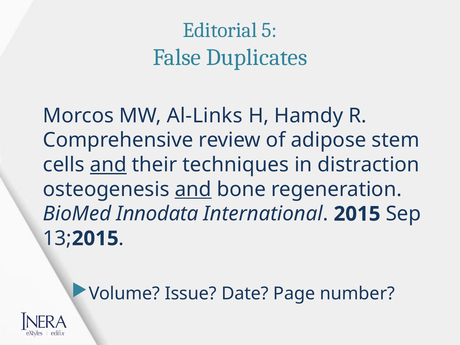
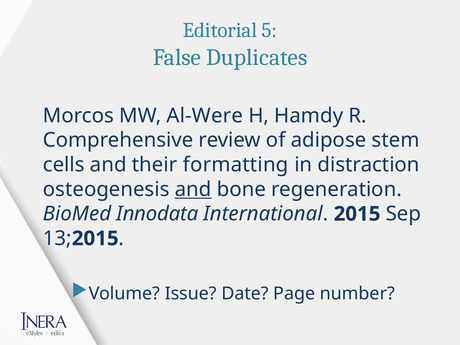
Al-Links: Al-Links -> Al-Were
and at (108, 165) underline: present -> none
techniques: techniques -> formatting
